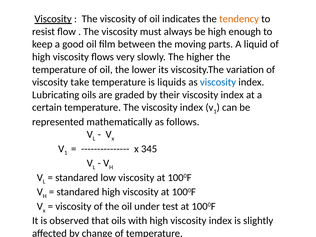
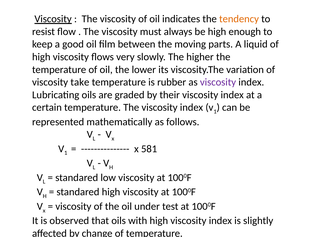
liquids: liquids -> rubber
viscosity at (218, 82) colour: blue -> purple
345: 345 -> 581
